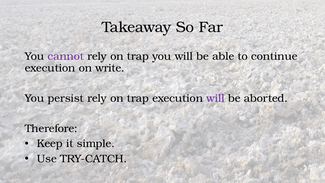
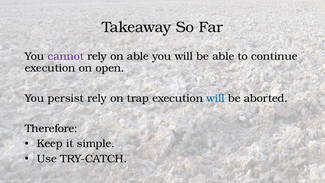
trap at (138, 56): trap -> able
write: write -> open
will at (216, 98) colour: purple -> blue
